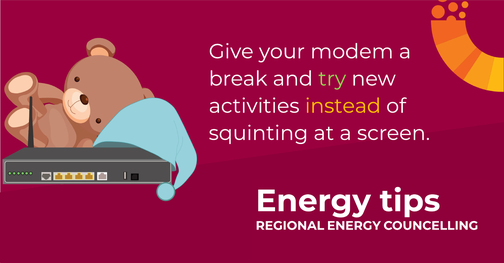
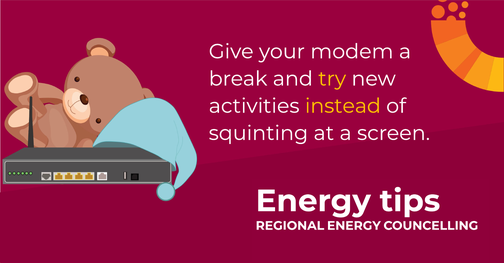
try colour: light green -> yellow
